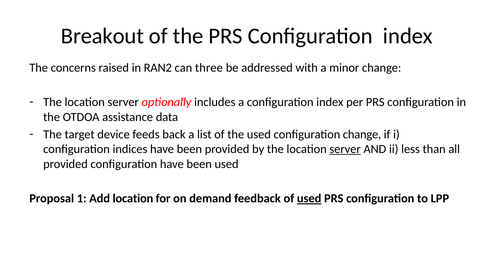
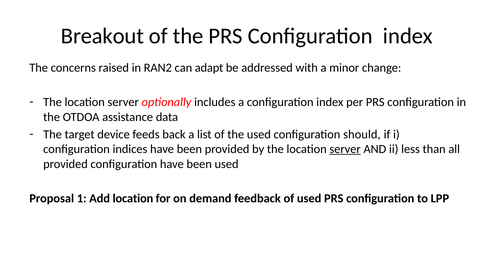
three: three -> adapt
configuration change: change -> should
used at (309, 198) underline: present -> none
